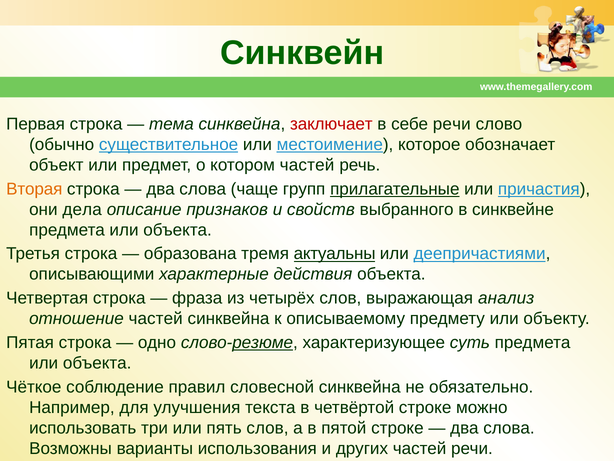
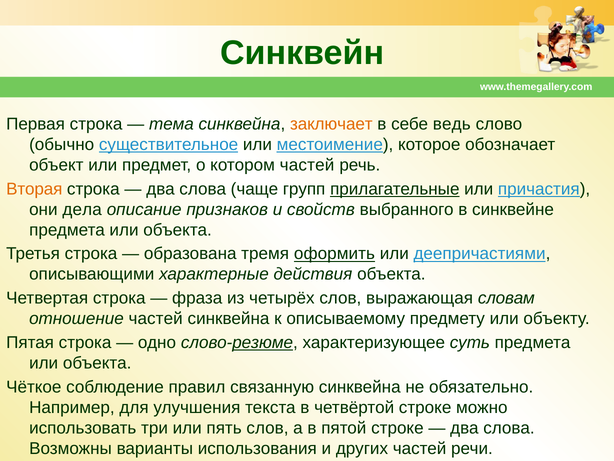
заключает colour: red -> orange
себе речи: речи -> ведь
актуальны: актуальны -> оформить
анализ: анализ -> словам
словесной: словесной -> связанную
